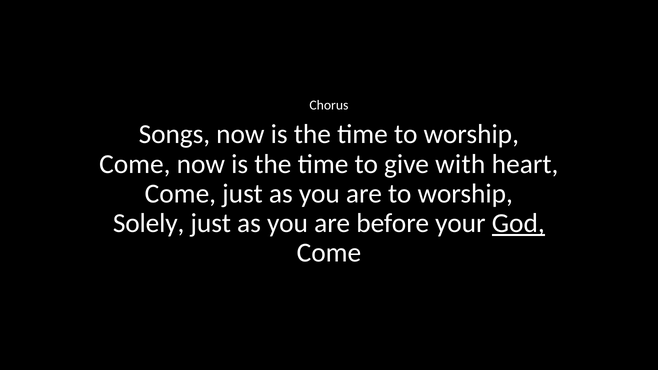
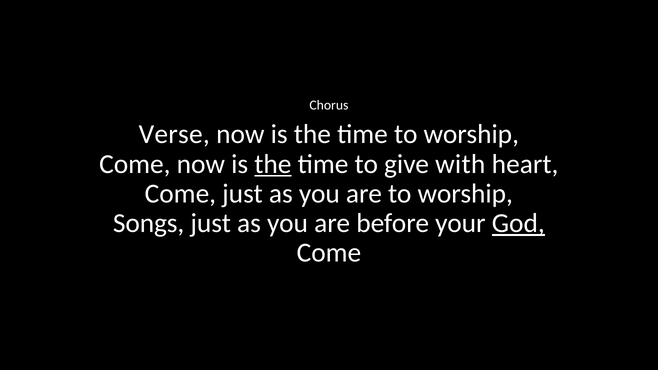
Songs: Songs -> Verse
the at (273, 164) underline: none -> present
Solely: Solely -> Songs
